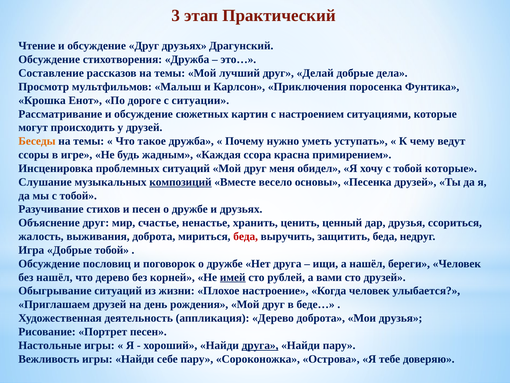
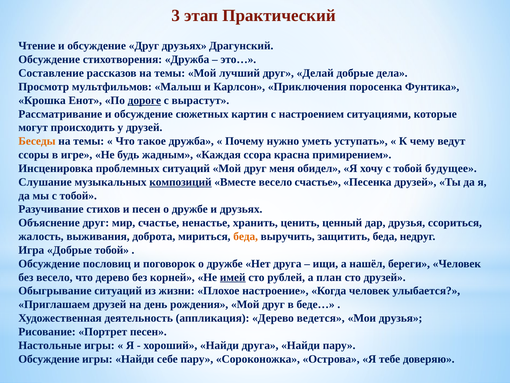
дороге underline: none -> present
ситуации: ситуации -> вырастут
тобой которые: которые -> будущее
весело основы: основы -> счастье
беда at (246, 236) colour: red -> orange
без нашёл: нашёл -> весело
вами: вами -> план
Дерево доброта: доброта -> ведется
друга at (260, 345) underline: present -> none
Вежливость at (49, 358): Вежливость -> Обсуждение
